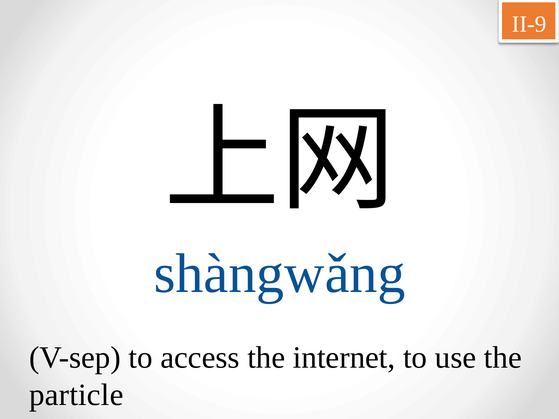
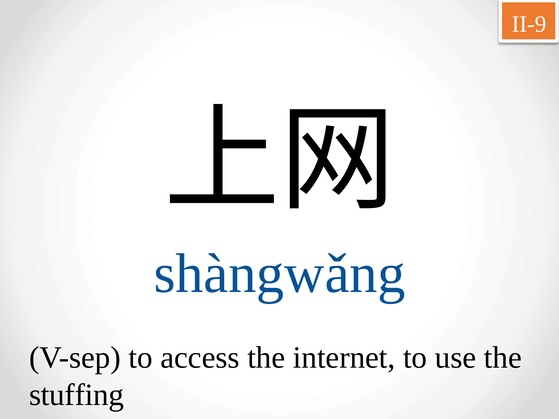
particle: particle -> stuffing
